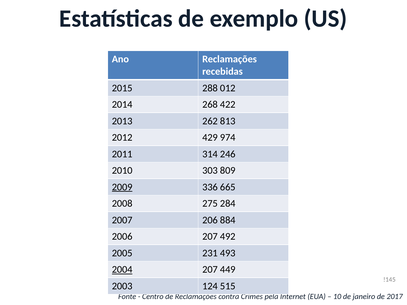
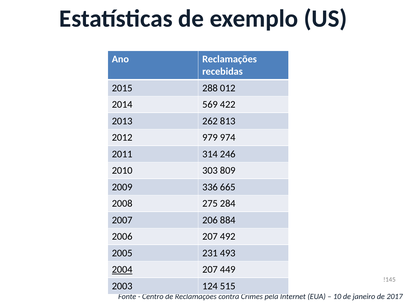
268: 268 -> 569
429: 429 -> 979
2009 underline: present -> none
